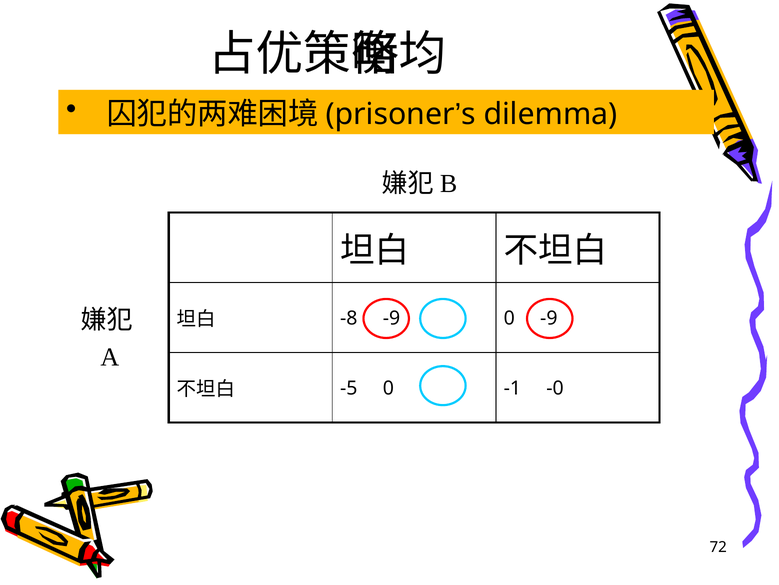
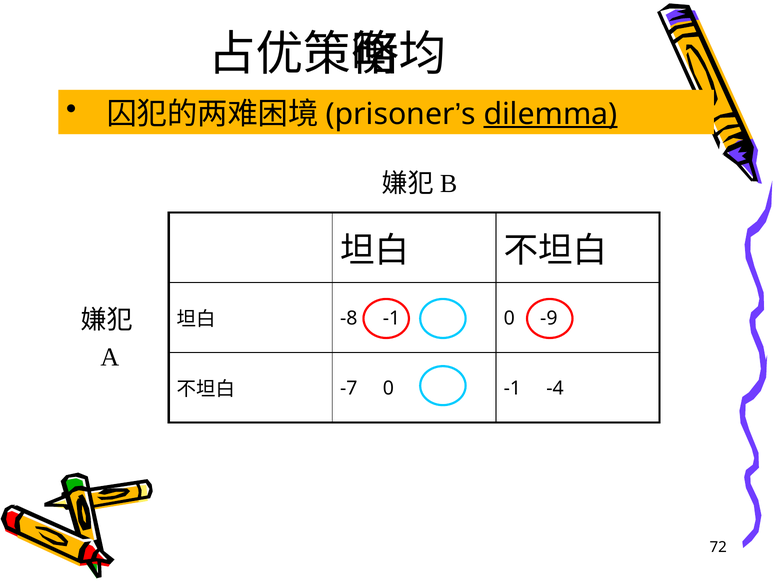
dilemma underline: none -> present
-8 -9: -9 -> -1
-5: -5 -> -7
-0: -0 -> -4
